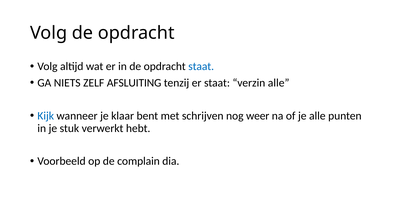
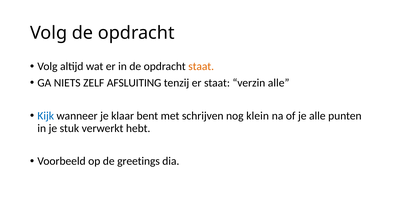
staat at (201, 67) colour: blue -> orange
weer: weer -> klein
complain: complain -> greetings
